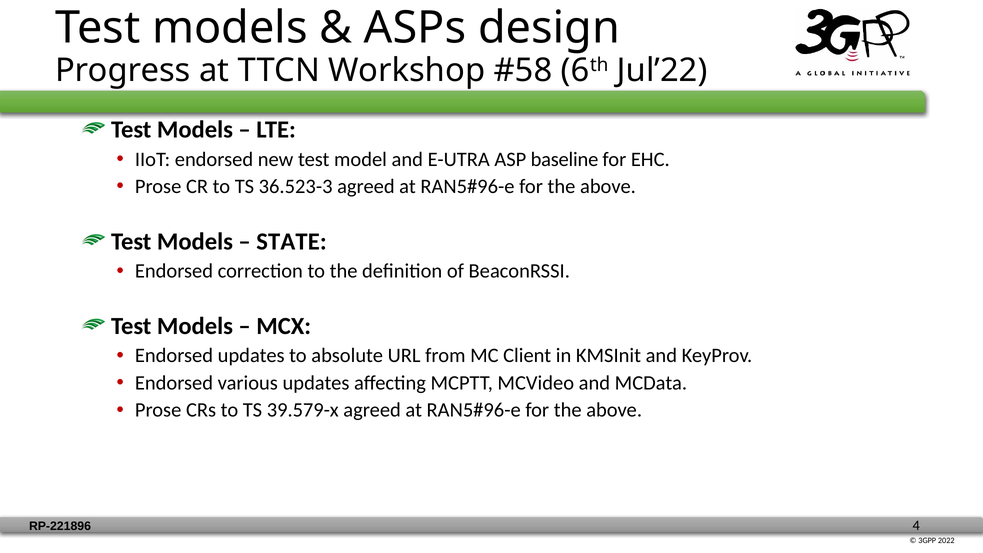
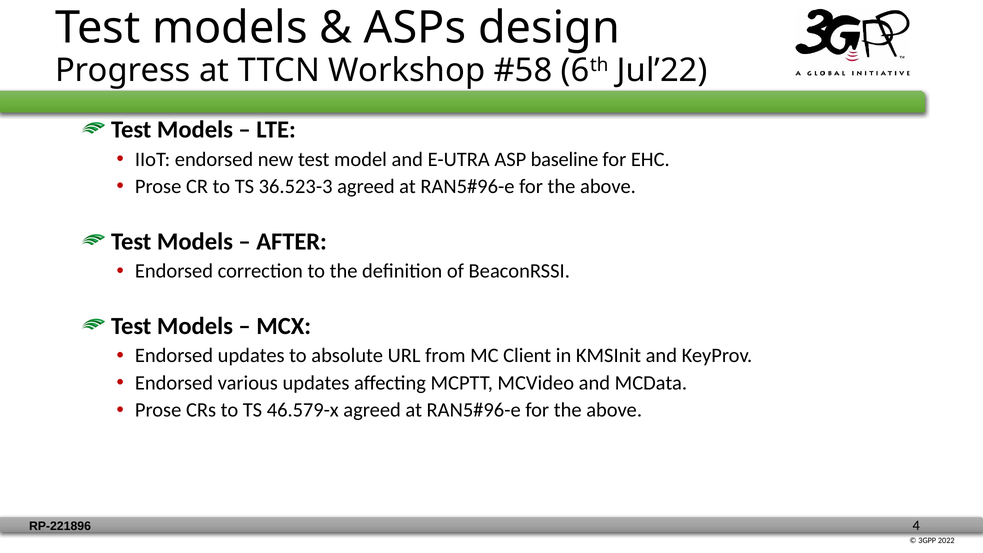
STATE: STATE -> AFTER
39.579-x: 39.579-x -> 46.579-x
